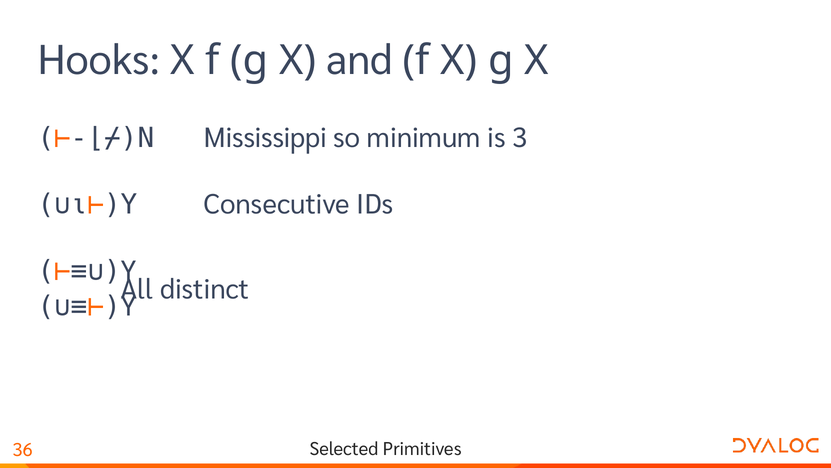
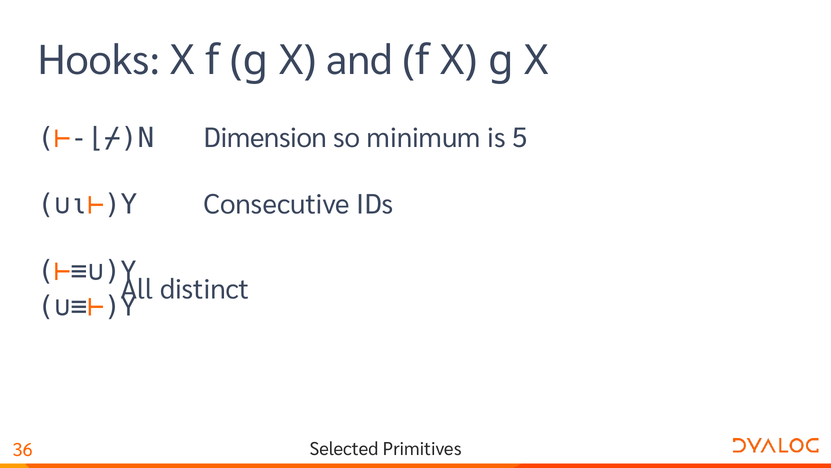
Mississippi: Mississippi -> Dimension
3: 3 -> 5
